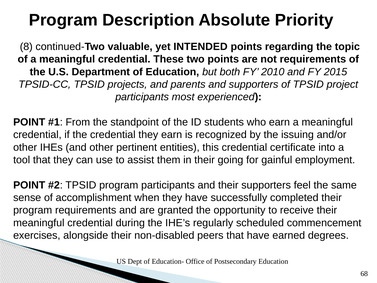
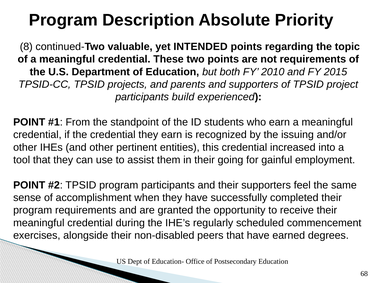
most: most -> build
certificate: certificate -> increased
